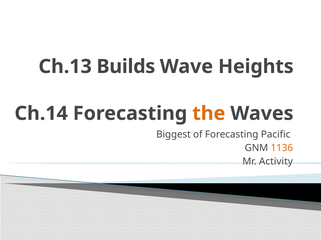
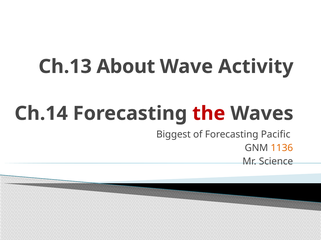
Builds: Builds -> About
Heights: Heights -> Activity
the colour: orange -> red
Activity: Activity -> Science
